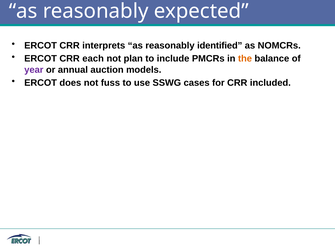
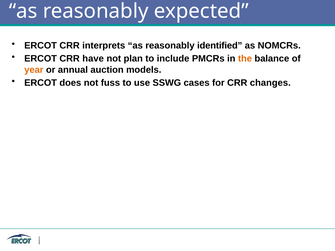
each: each -> have
year colour: purple -> orange
included: included -> changes
